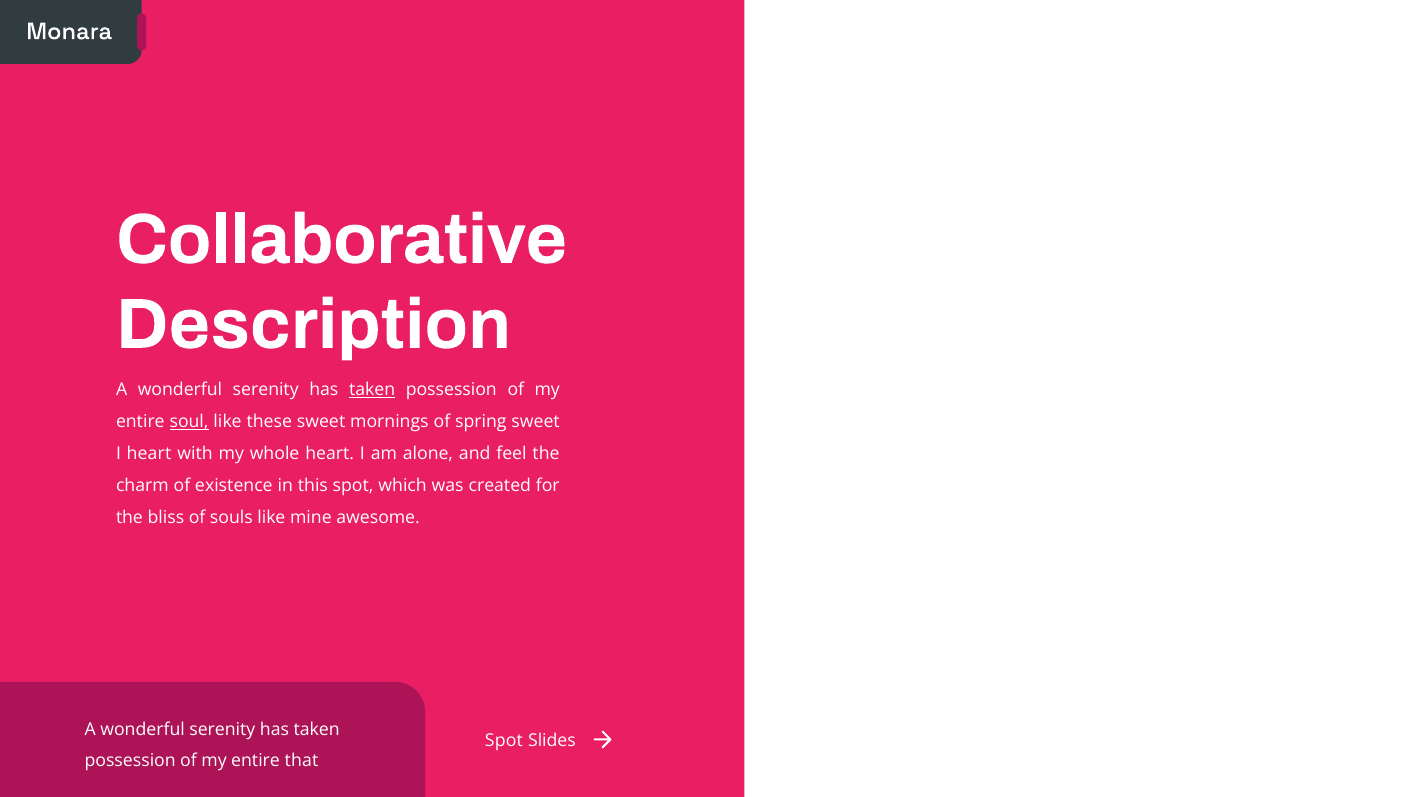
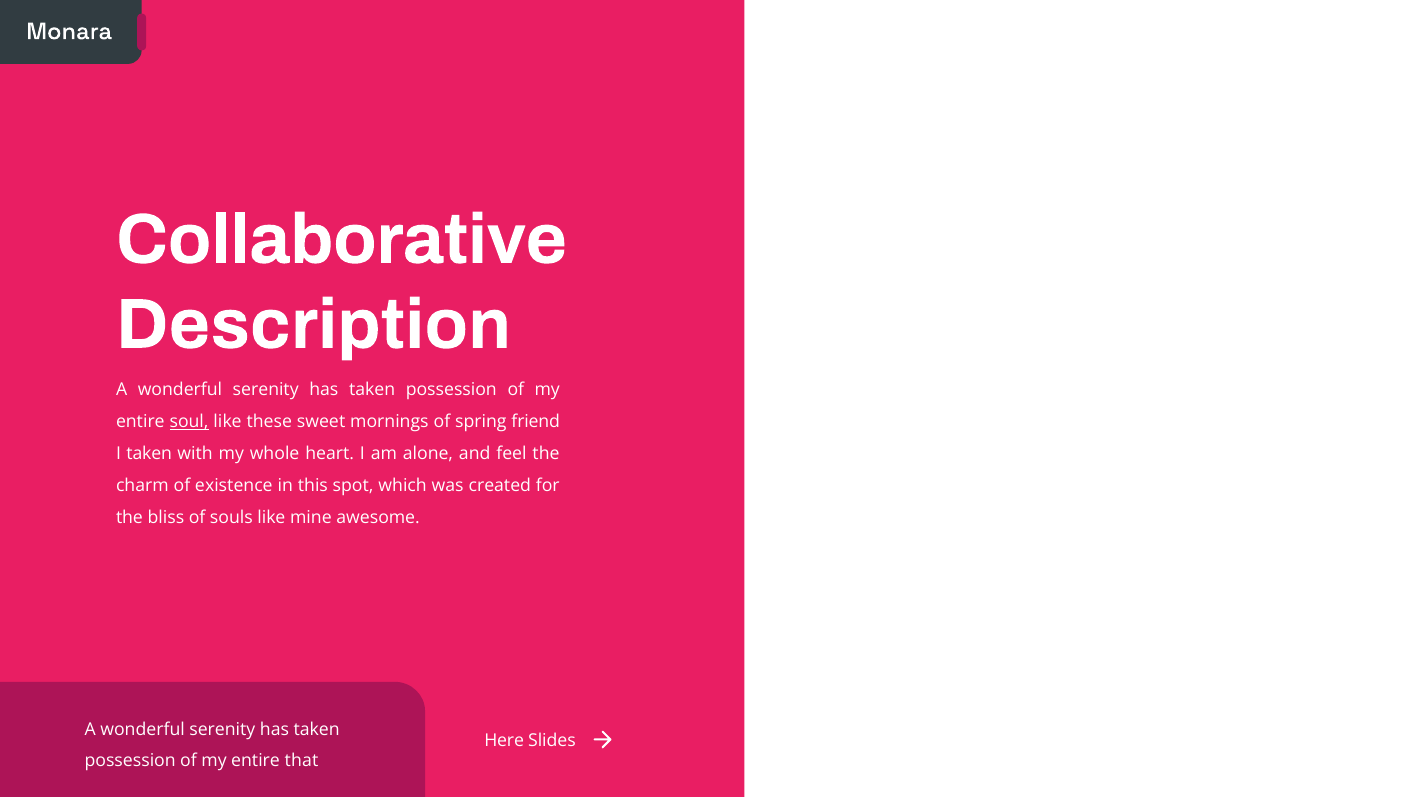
taken at (372, 390) underline: present -> none
spring sweet: sweet -> friend
I heart: heart -> taken
Spot at (504, 741): Spot -> Here
